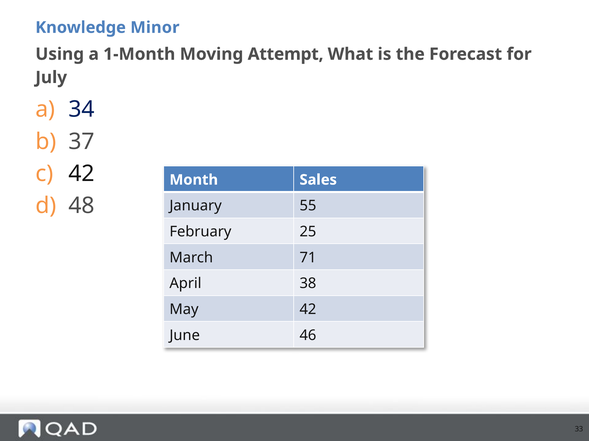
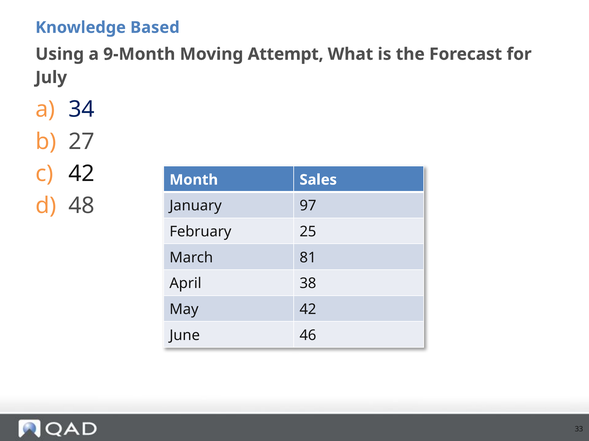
Minor: Minor -> Based
1-Month: 1-Month -> 9-Month
37: 37 -> 27
55: 55 -> 97
71: 71 -> 81
